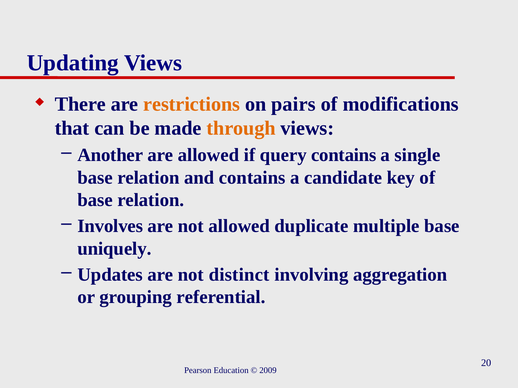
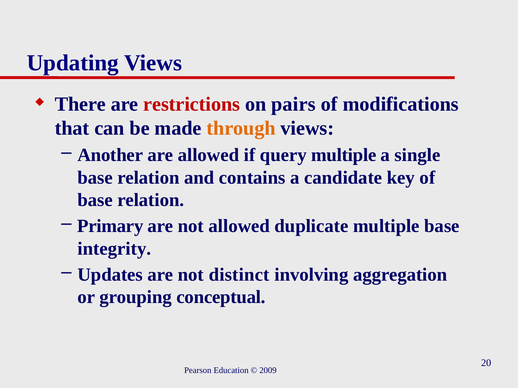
restrictions colour: orange -> red
query contains: contains -> multiple
Involves: Involves -> Primary
uniquely: uniquely -> integrity
referential: referential -> conceptual
